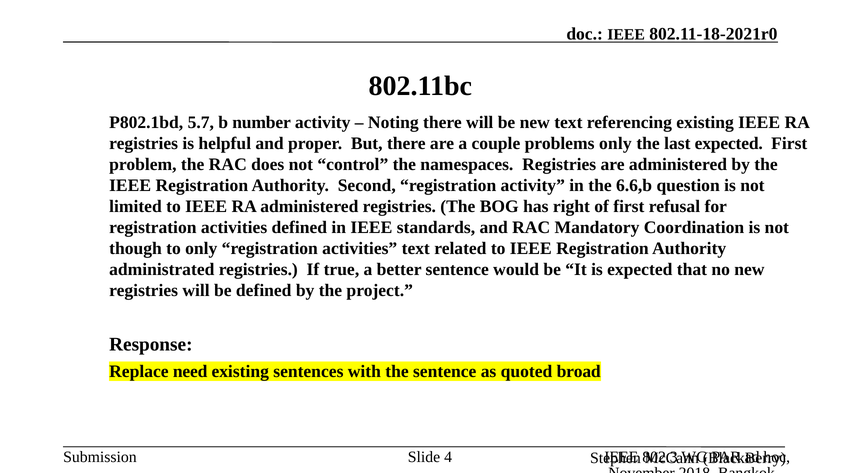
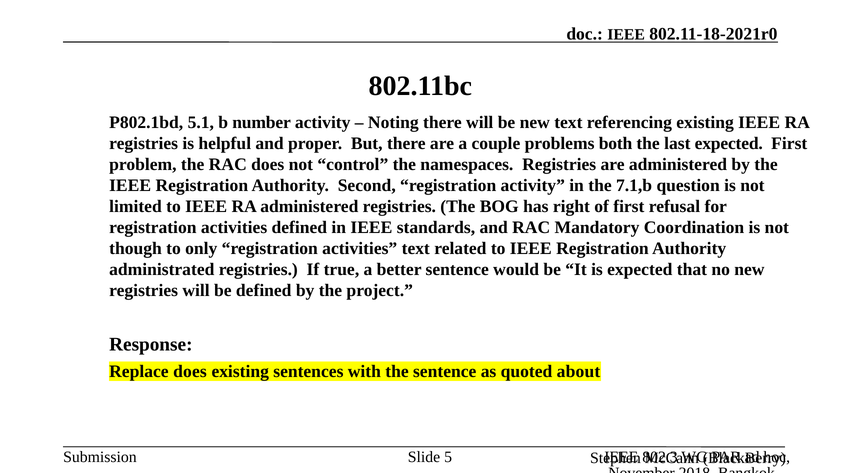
5.7: 5.7 -> 5.1
problems only: only -> both
6.6,b: 6.6,b -> 7.1,b
Replace need: need -> does
broad: broad -> about
4: 4 -> 5
